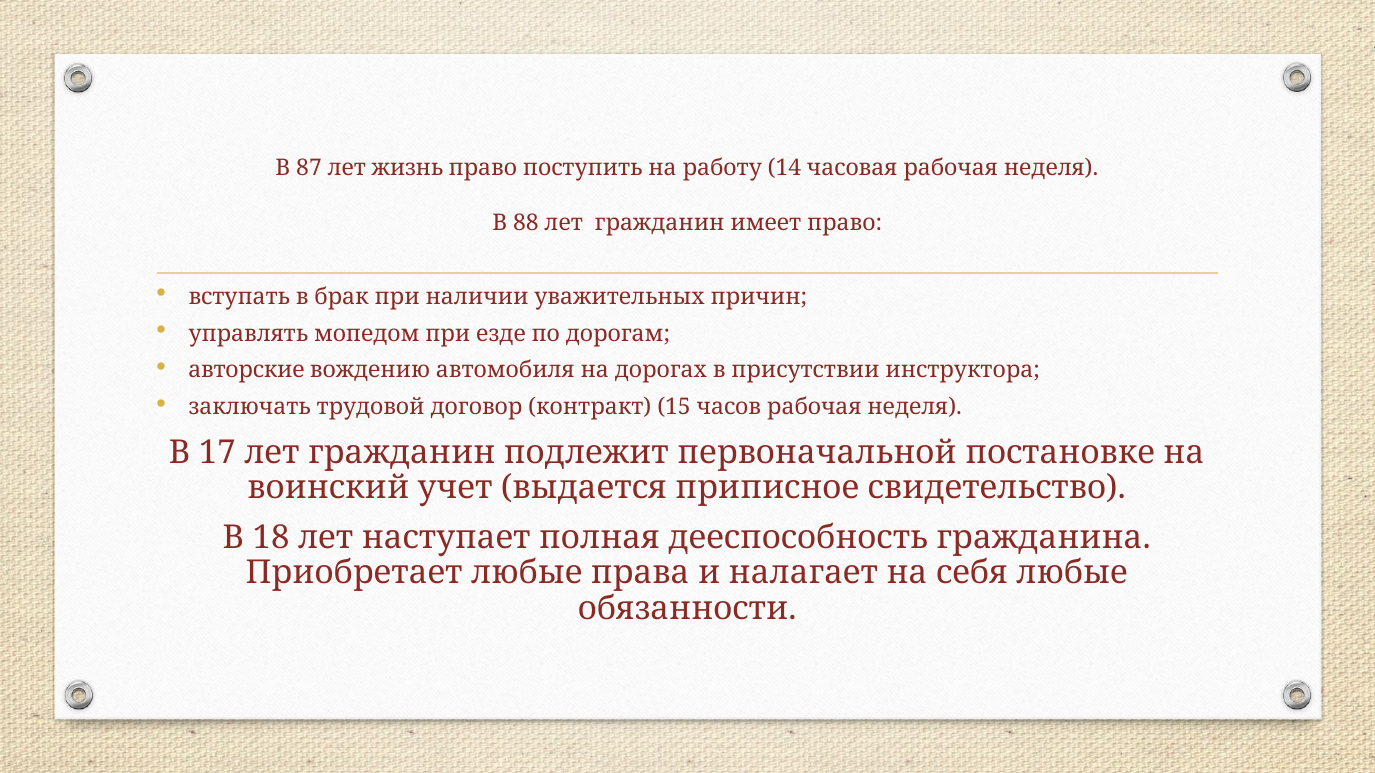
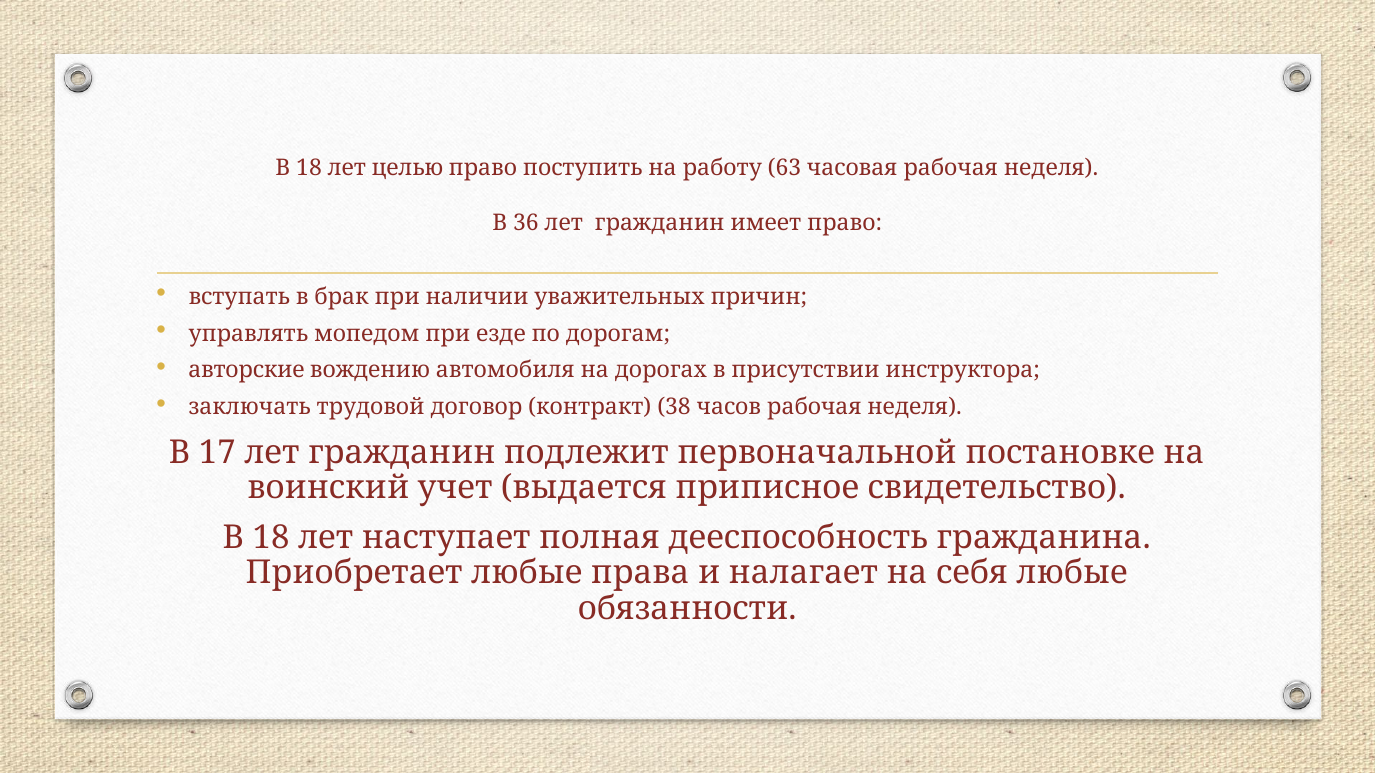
87 at (309, 168): 87 -> 18
жизнь: жизнь -> целью
14: 14 -> 63
88: 88 -> 36
15: 15 -> 38
